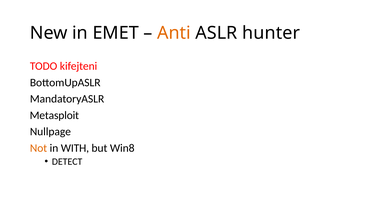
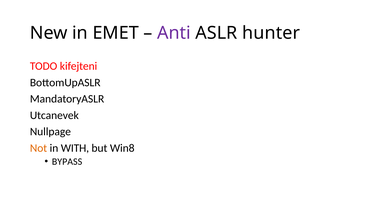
Anti colour: orange -> purple
Metasploit: Metasploit -> Utcanevek
DETECT: DETECT -> BYPASS
